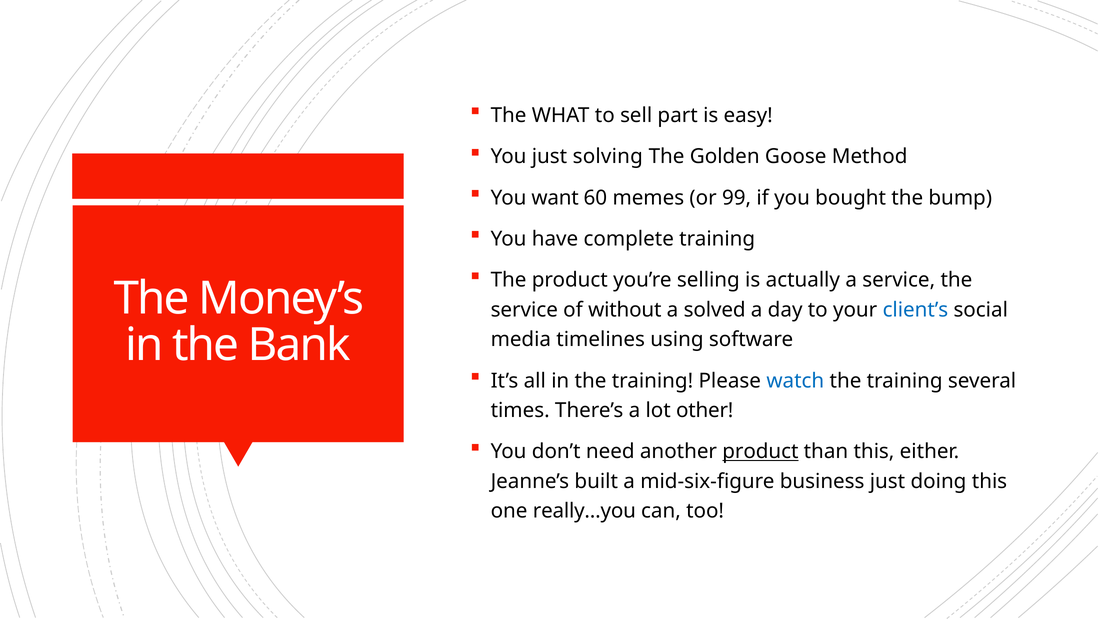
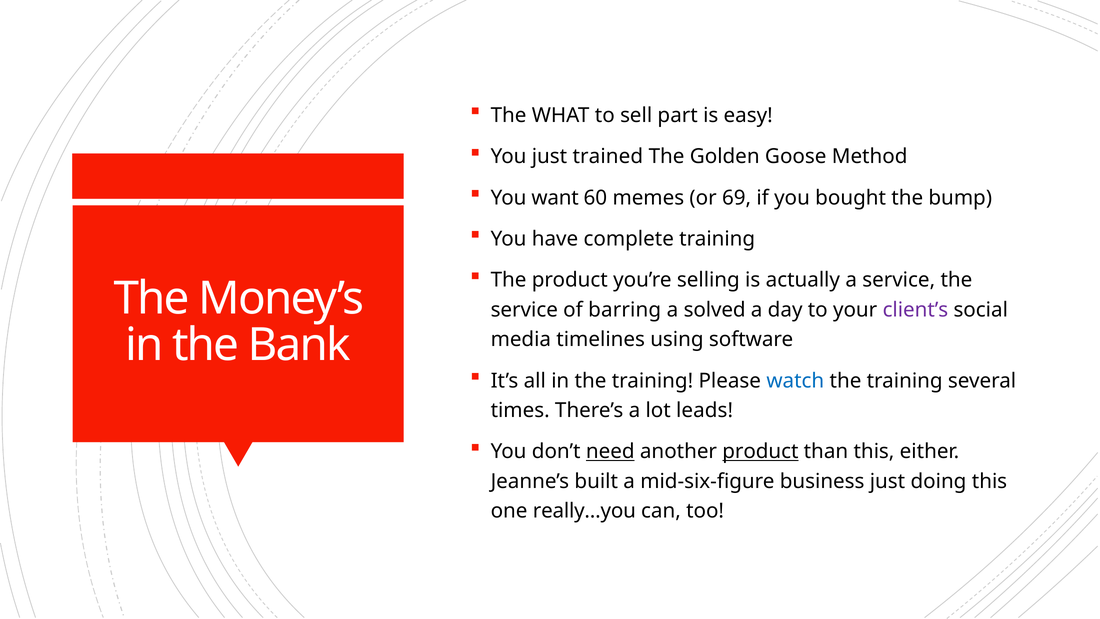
solving: solving -> trained
99: 99 -> 69
without: without -> barring
client’s colour: blue -> purple
other: other -> leads
need underline: none -> present
